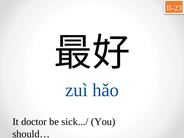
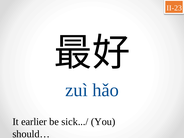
doctor: doctor -> earlier
